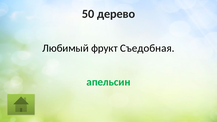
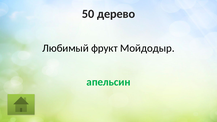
Съедобная: Съедобная -> Мойдодыр
